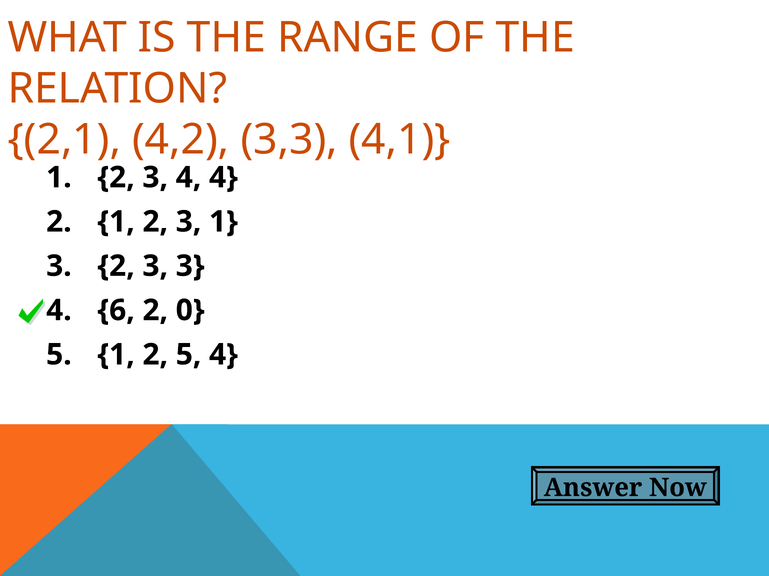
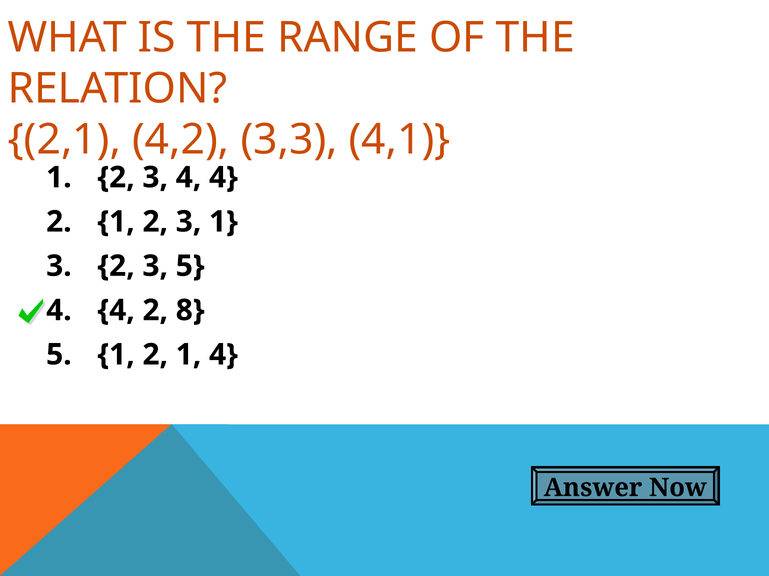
3 3: 3 -> 5
6 at (116, 311): 6 -> 4
0: 0 -> 8
1 2 5: 5 -> 1
